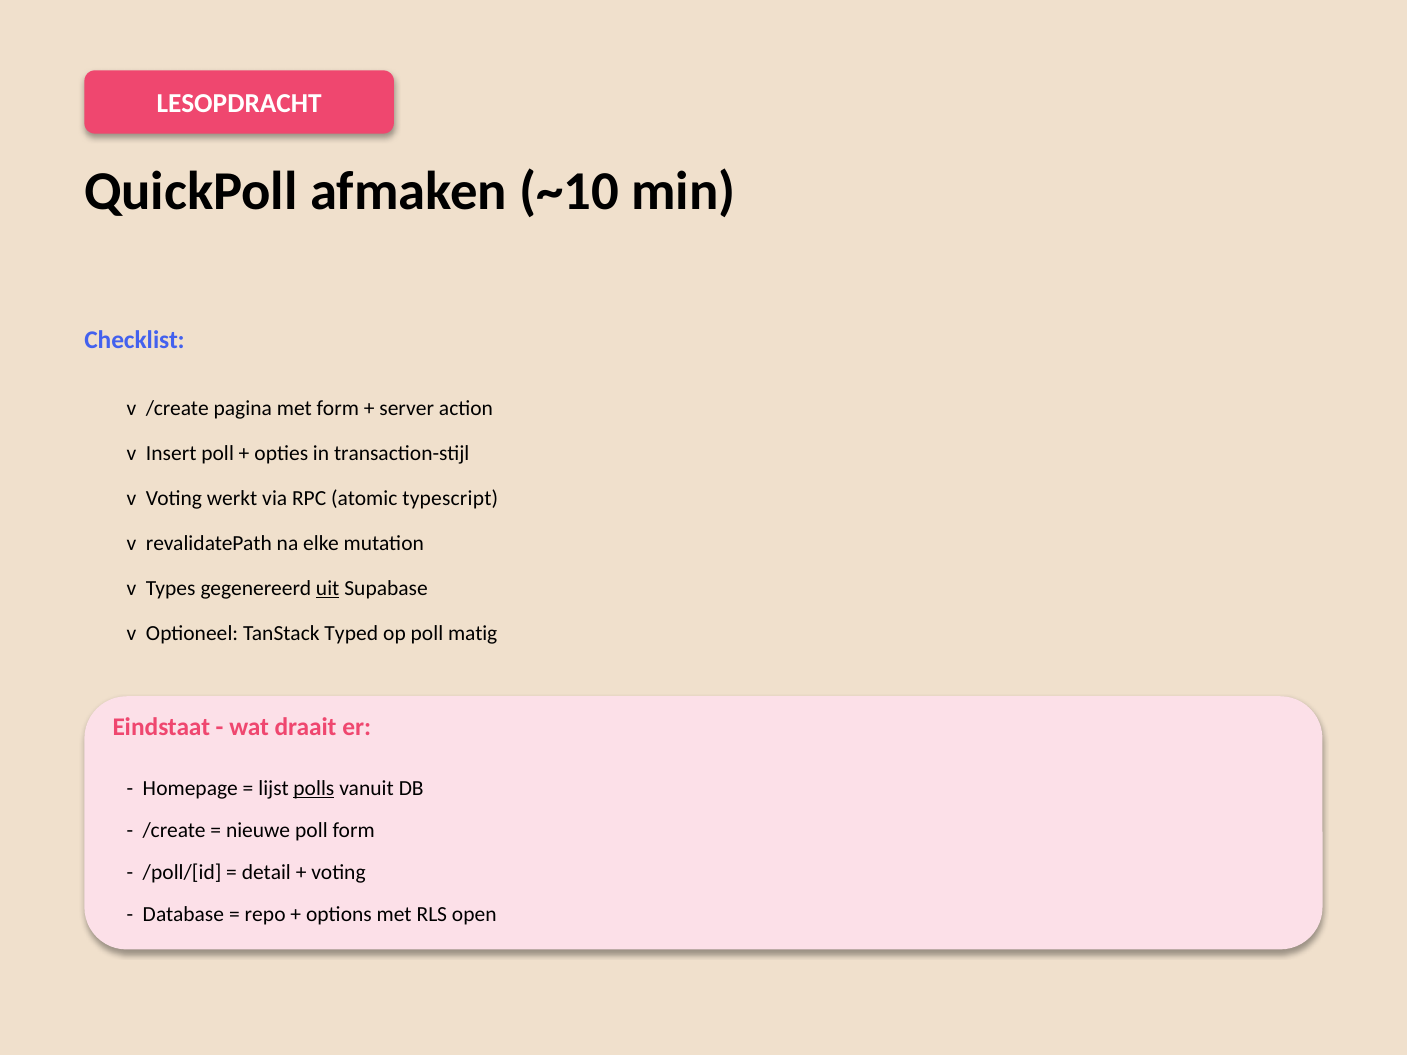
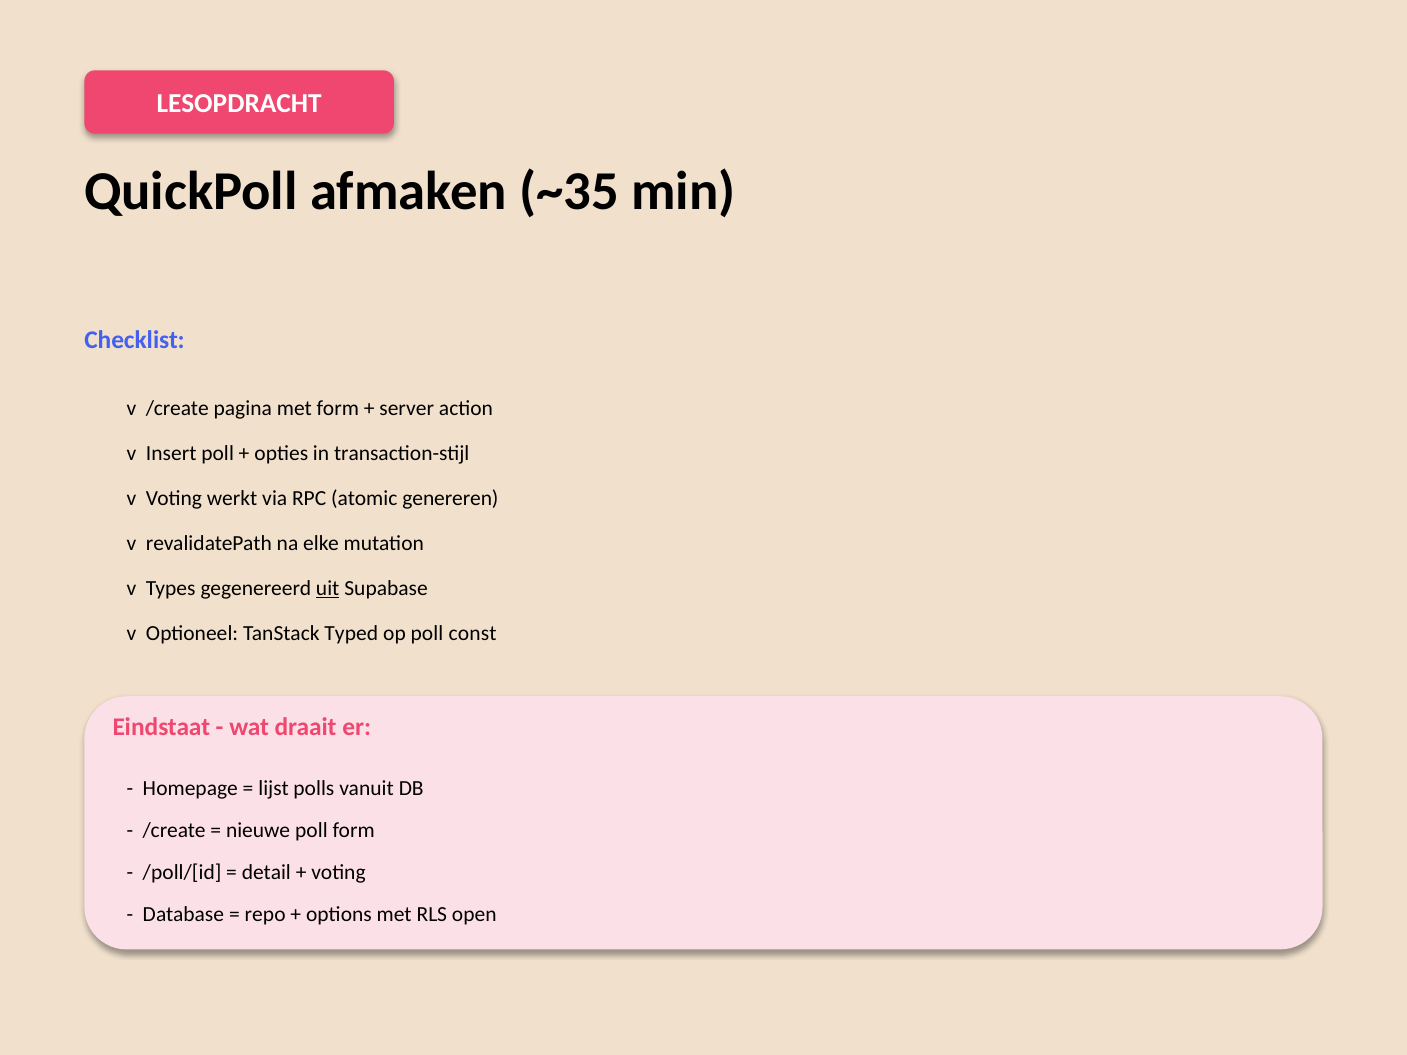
~10: ~10 -> ~35
typescript: typescript -> genereren
matig: matig -> const
polls underline: present -> none
